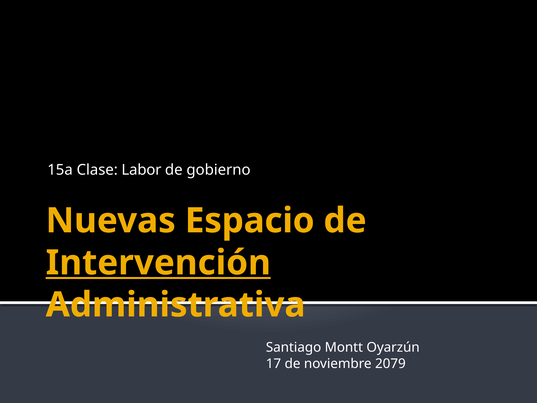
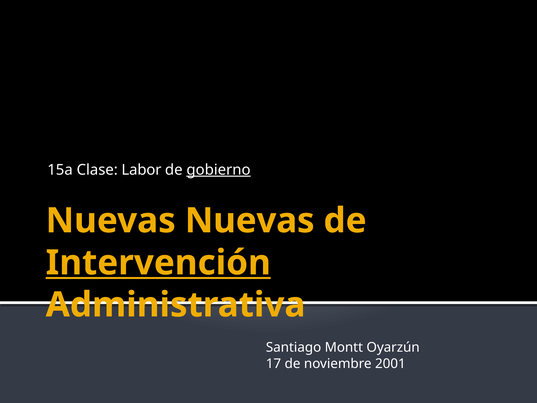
gobierno underline: none -> present
Nuevas Espacio: Espacio -> Nuevas
2079: 2079 -> 2001
